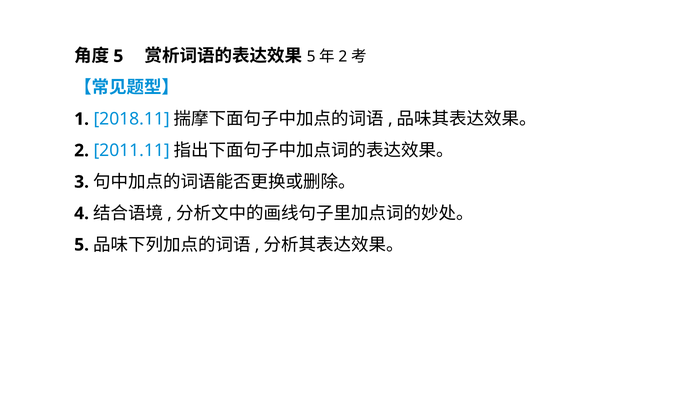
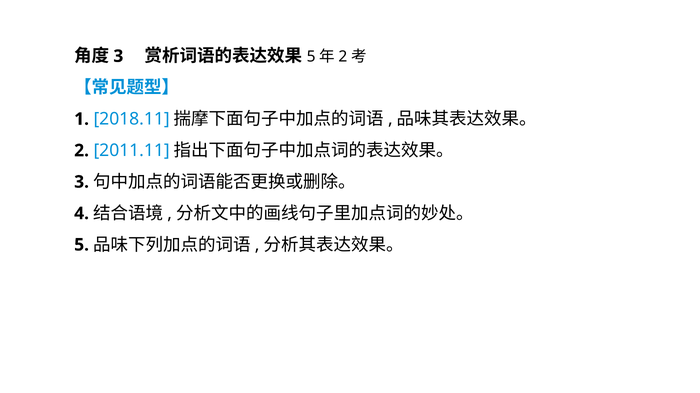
5 at (118, 56): 5 -> 3
